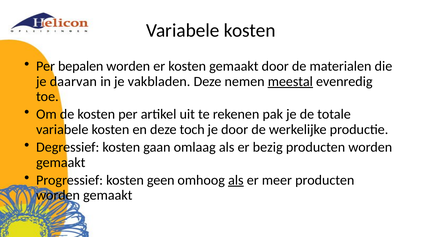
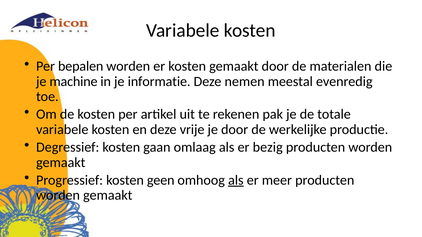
daarvan: daarvan -> machine
vakbladen: vakbladen -> informatie
meestal underline: present -> none
toch: toch -> vrije
